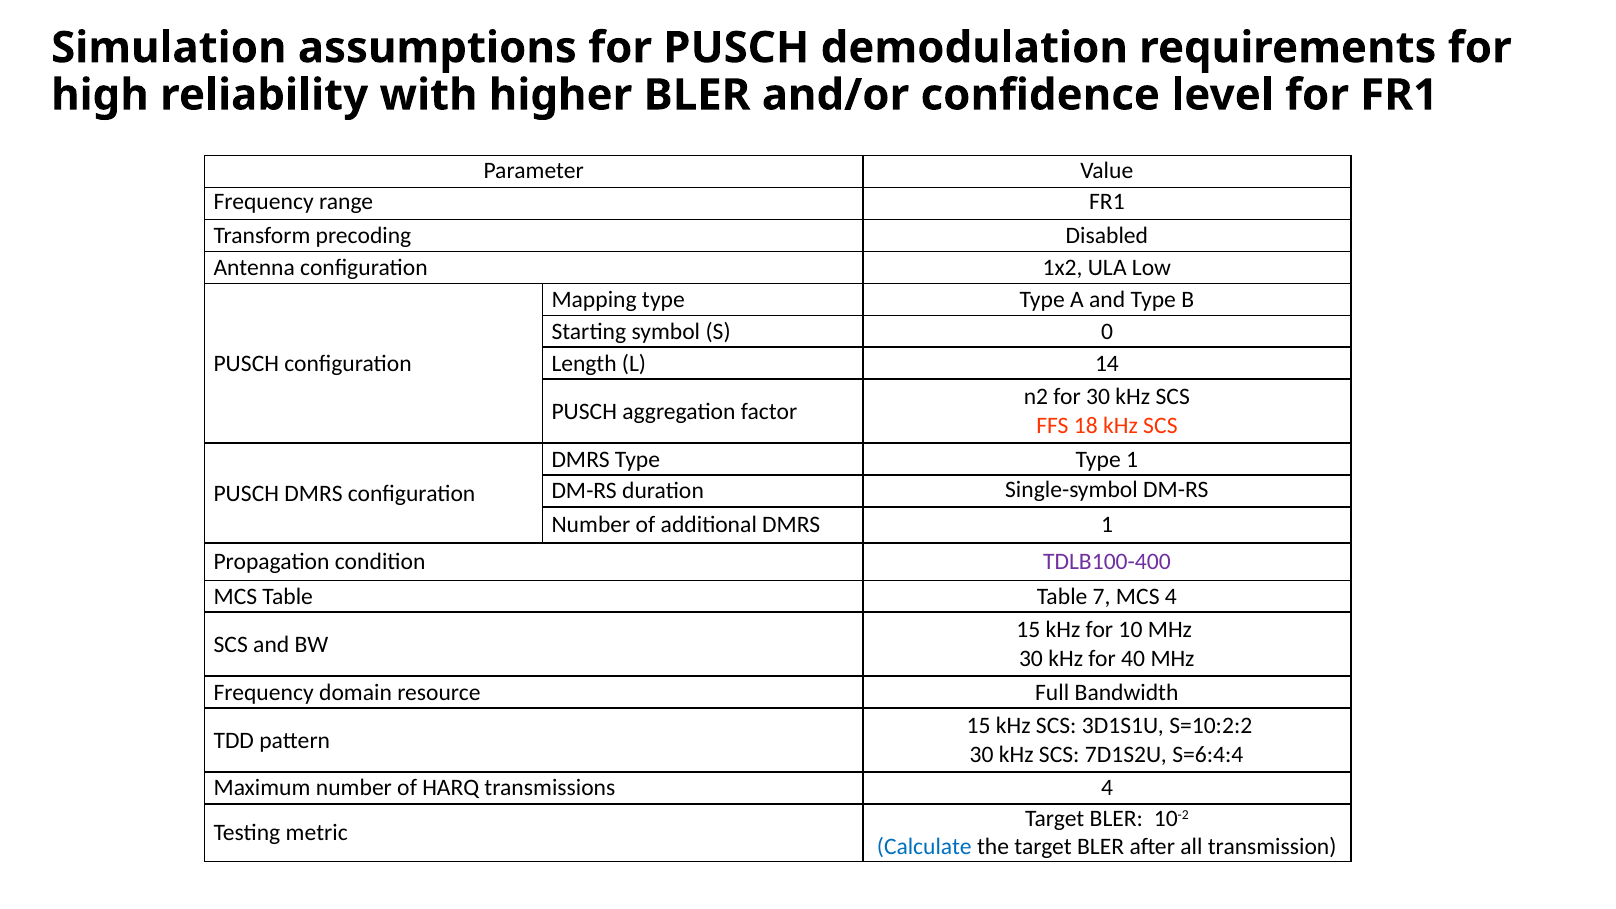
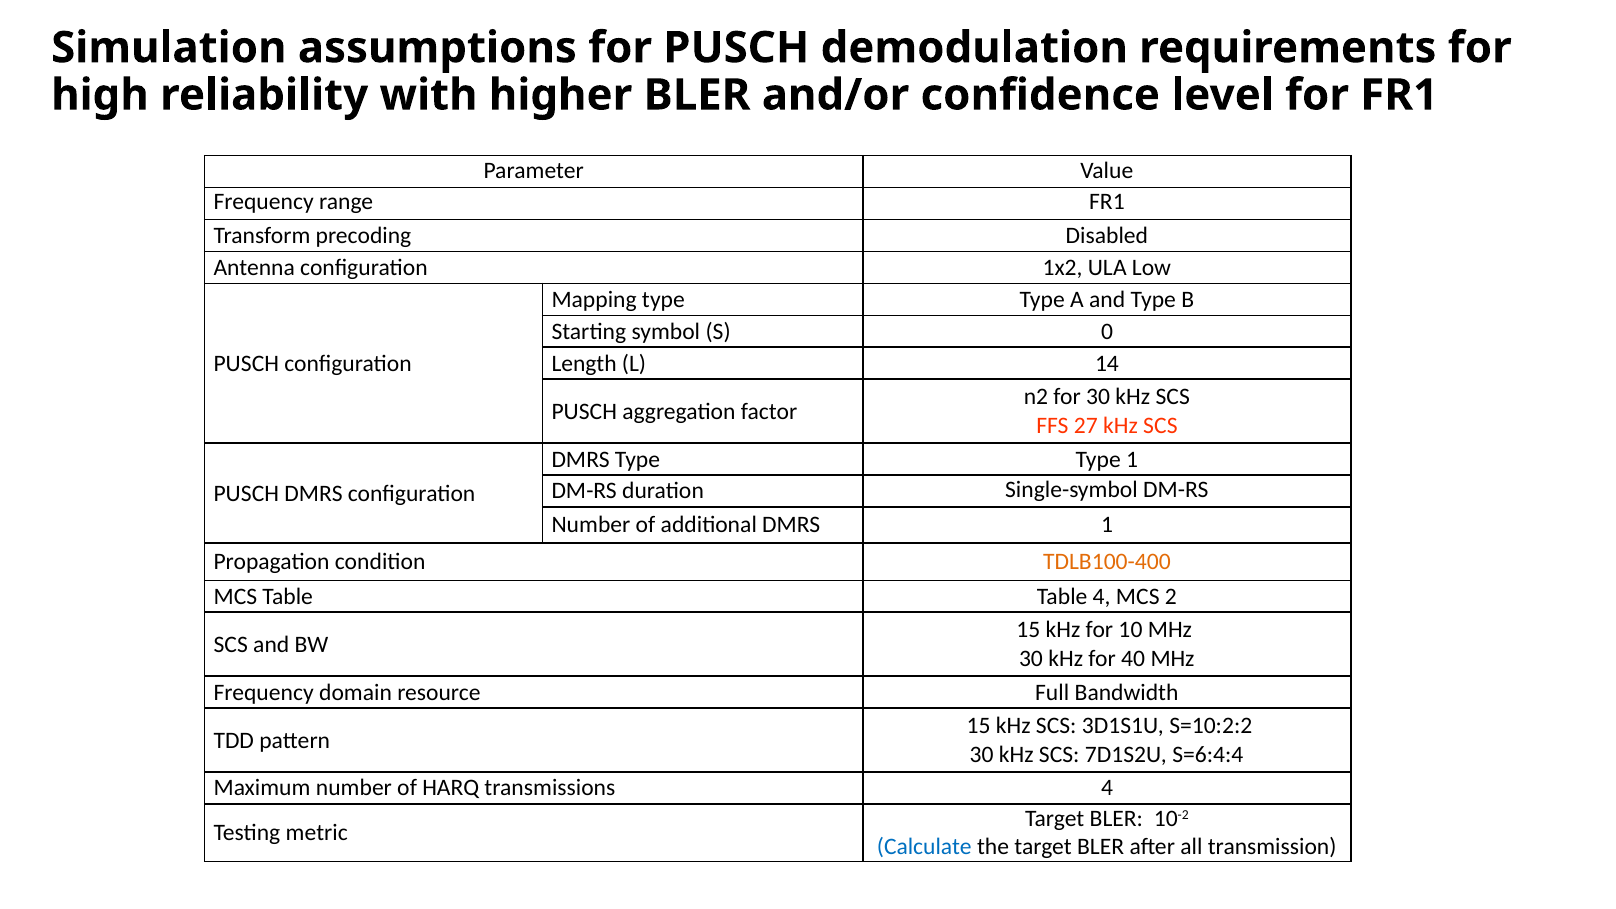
18: 18 -> 27
TDLB100-400 colour: purple -> orange
Table 7: 7 -> 4
MCS 4: 4 -> 2
